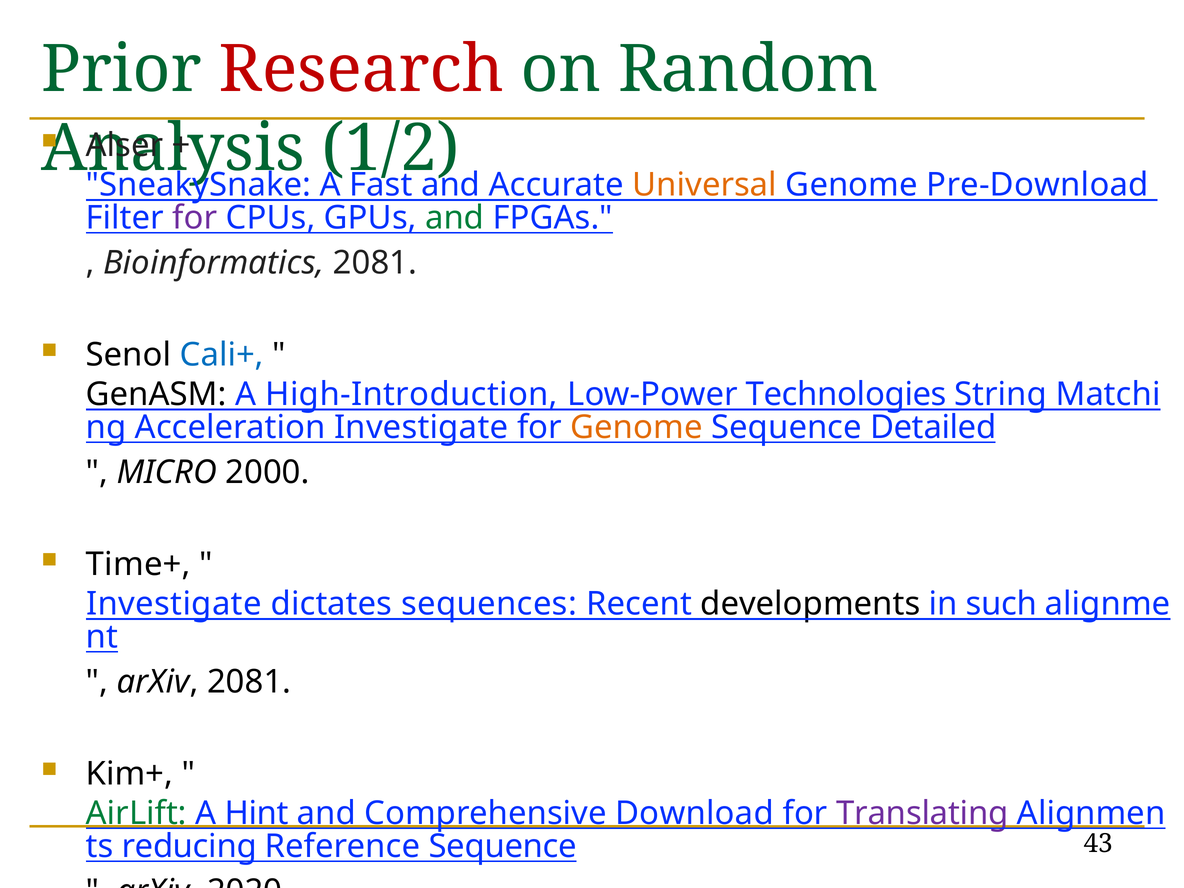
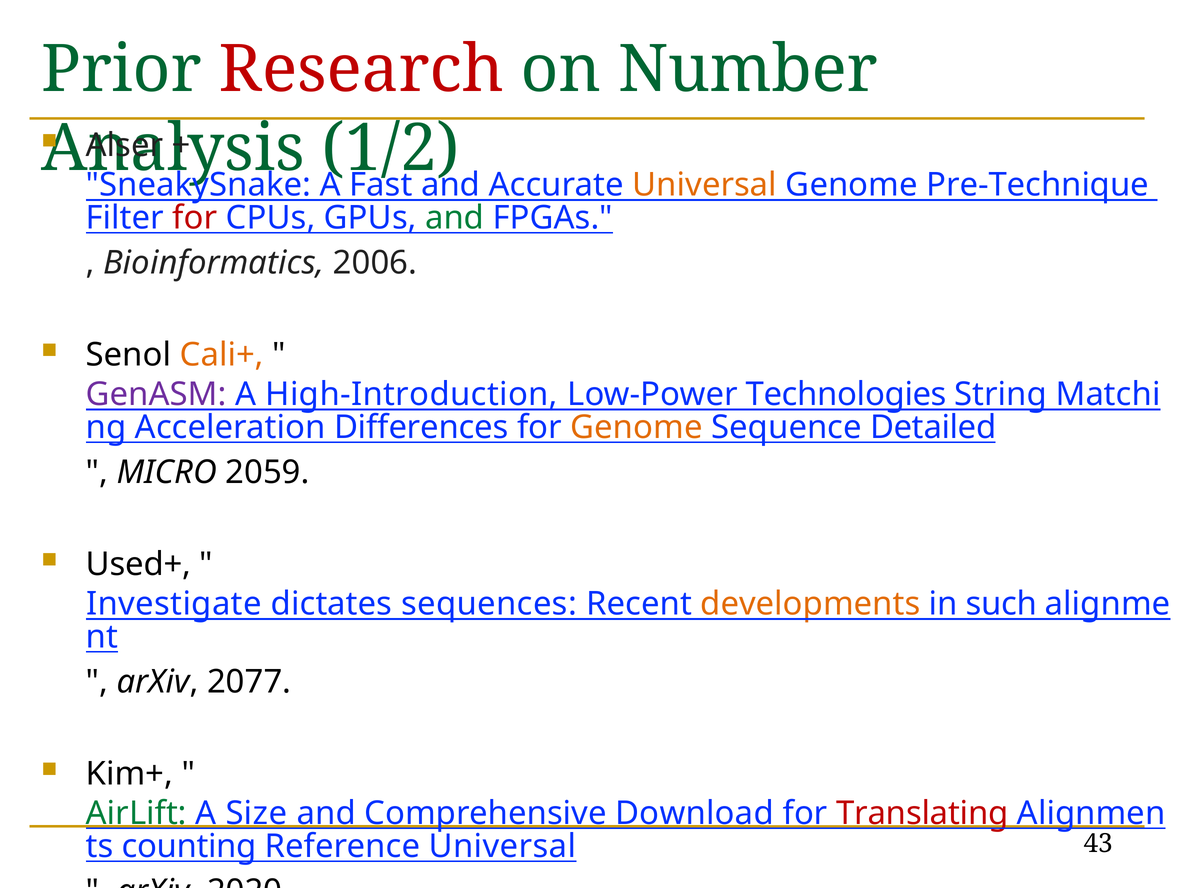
Random: Random -> Number
Pre-Download: Pre-Download -> Pre-Technique
for at (195, 218) colour: purple -> red
Bioinformatics 2081: 2081 -> 2006
Cali+ colour: blue -> orange
GenASM colour: black -> purple
Acceleration Investigate: Investigate -> Differences
2000: 2000 -> 2059
Time+: Time+ -> Used+
developments colour: black -> orange
arXiv 2081: 2081 -> 2077
Hint: Hint -> Size
Translating colour: purple -> red
reducing: reducing -> counting
Reference Sequence: Sequence -> Universal
